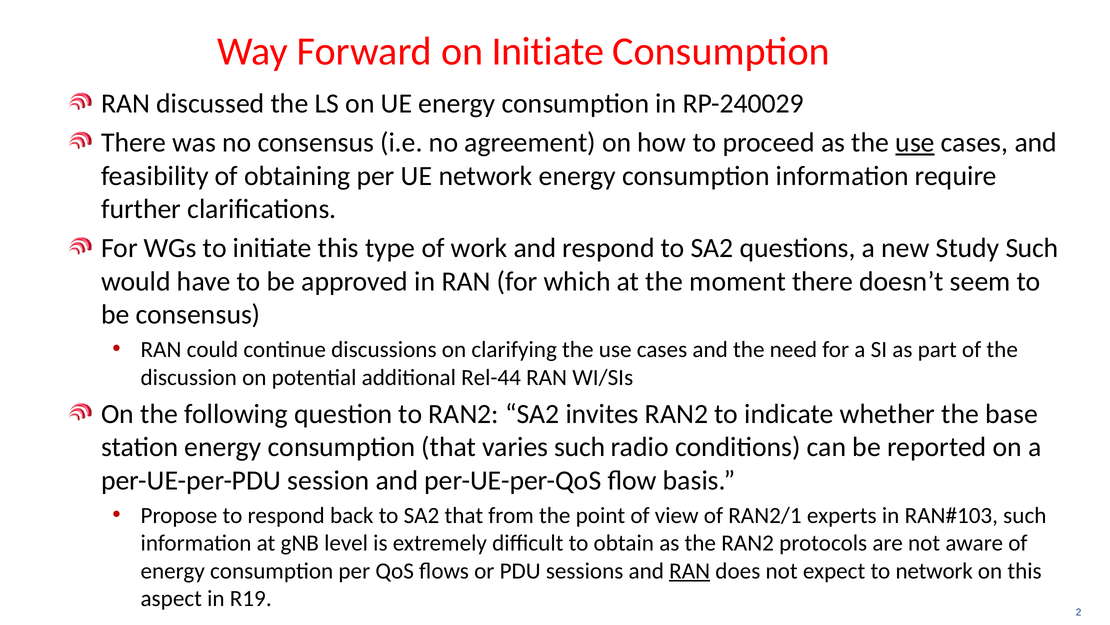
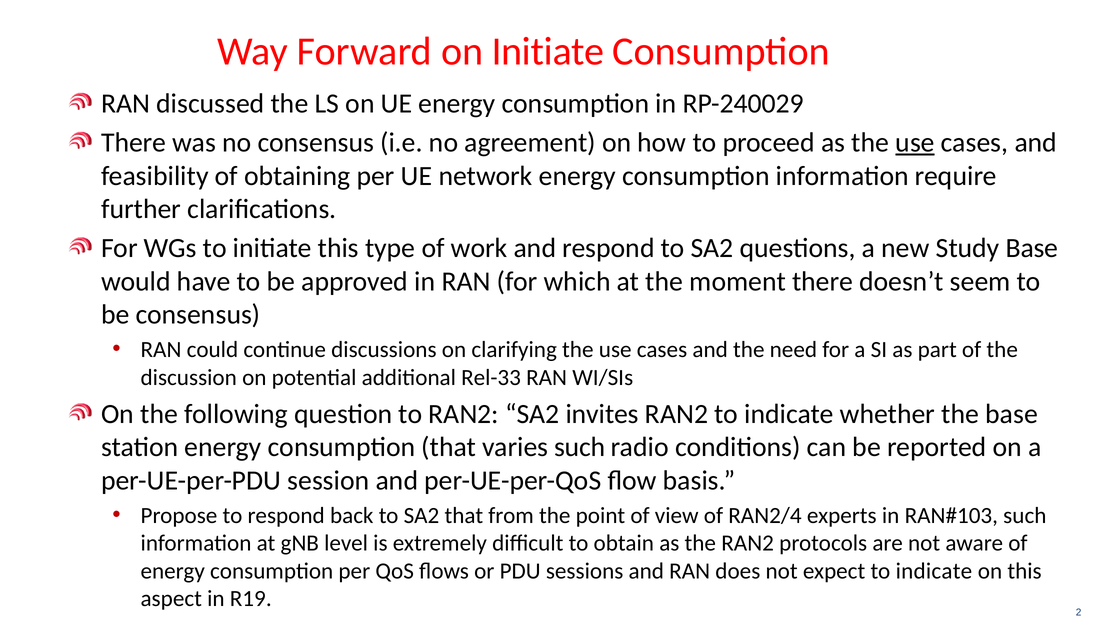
Study Such: Such -> Base
Rel-44: Rel-44 -> Rel-33
RAN2/1: RAN2/1 -> RAN2/4
RAN at (690, 570) underline: present -> none
expect to network: network -> indicate
